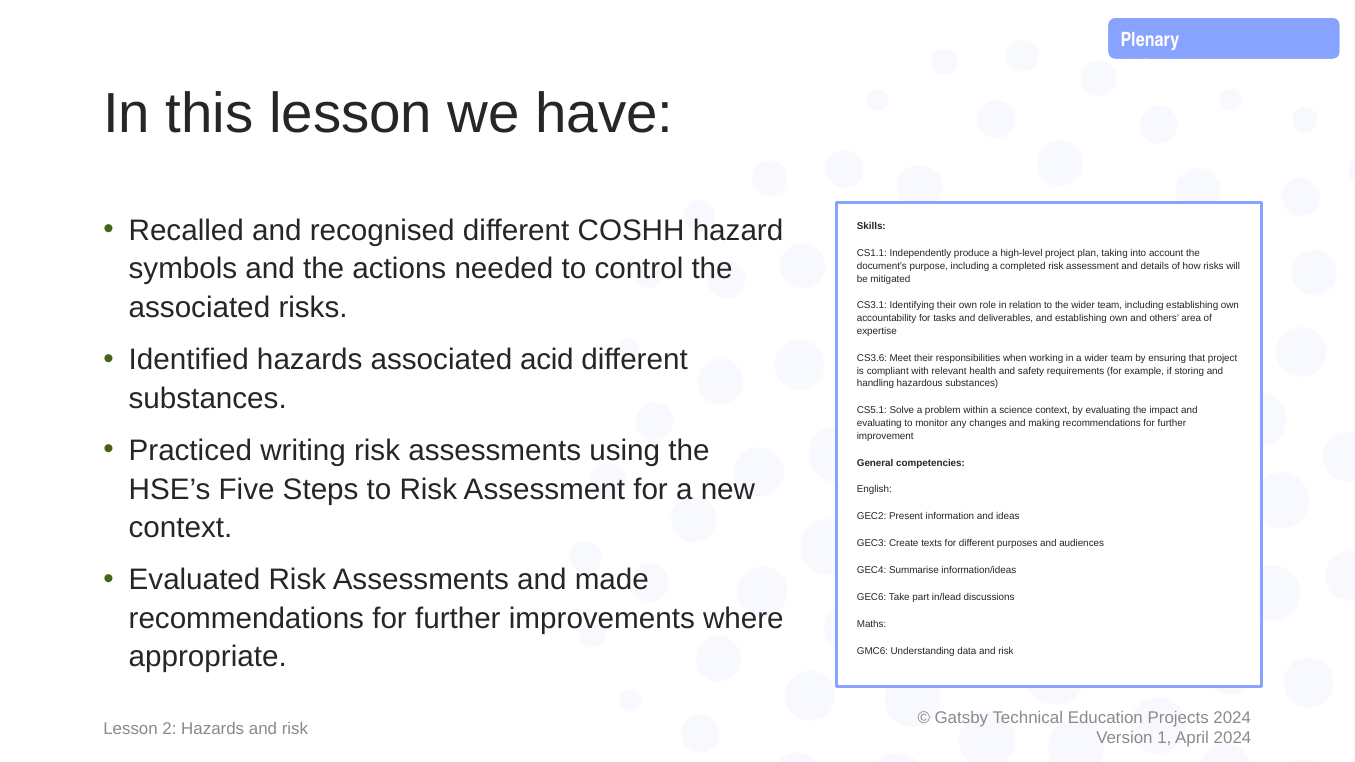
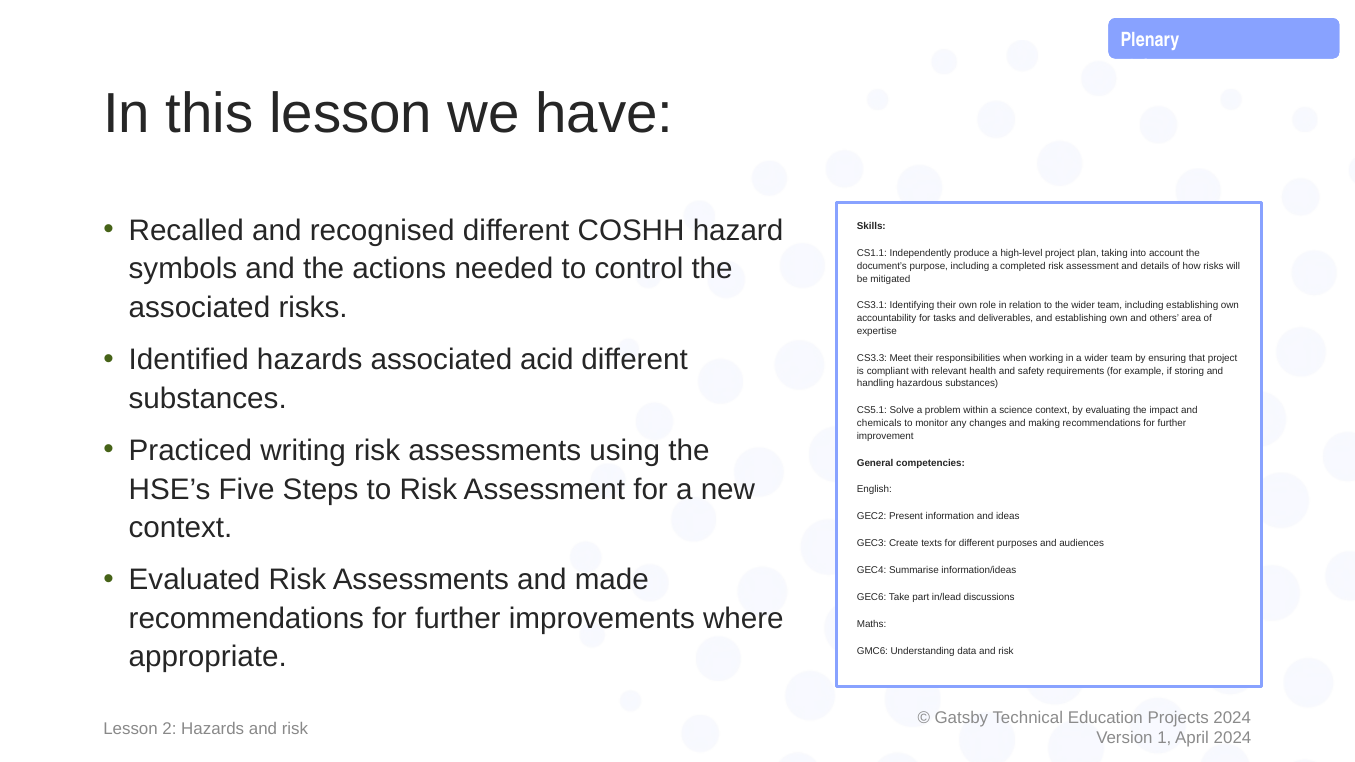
CS3.6: CS3.6 -> CS3.3
evaluating at (879, 423): evaluating -> chemicals
